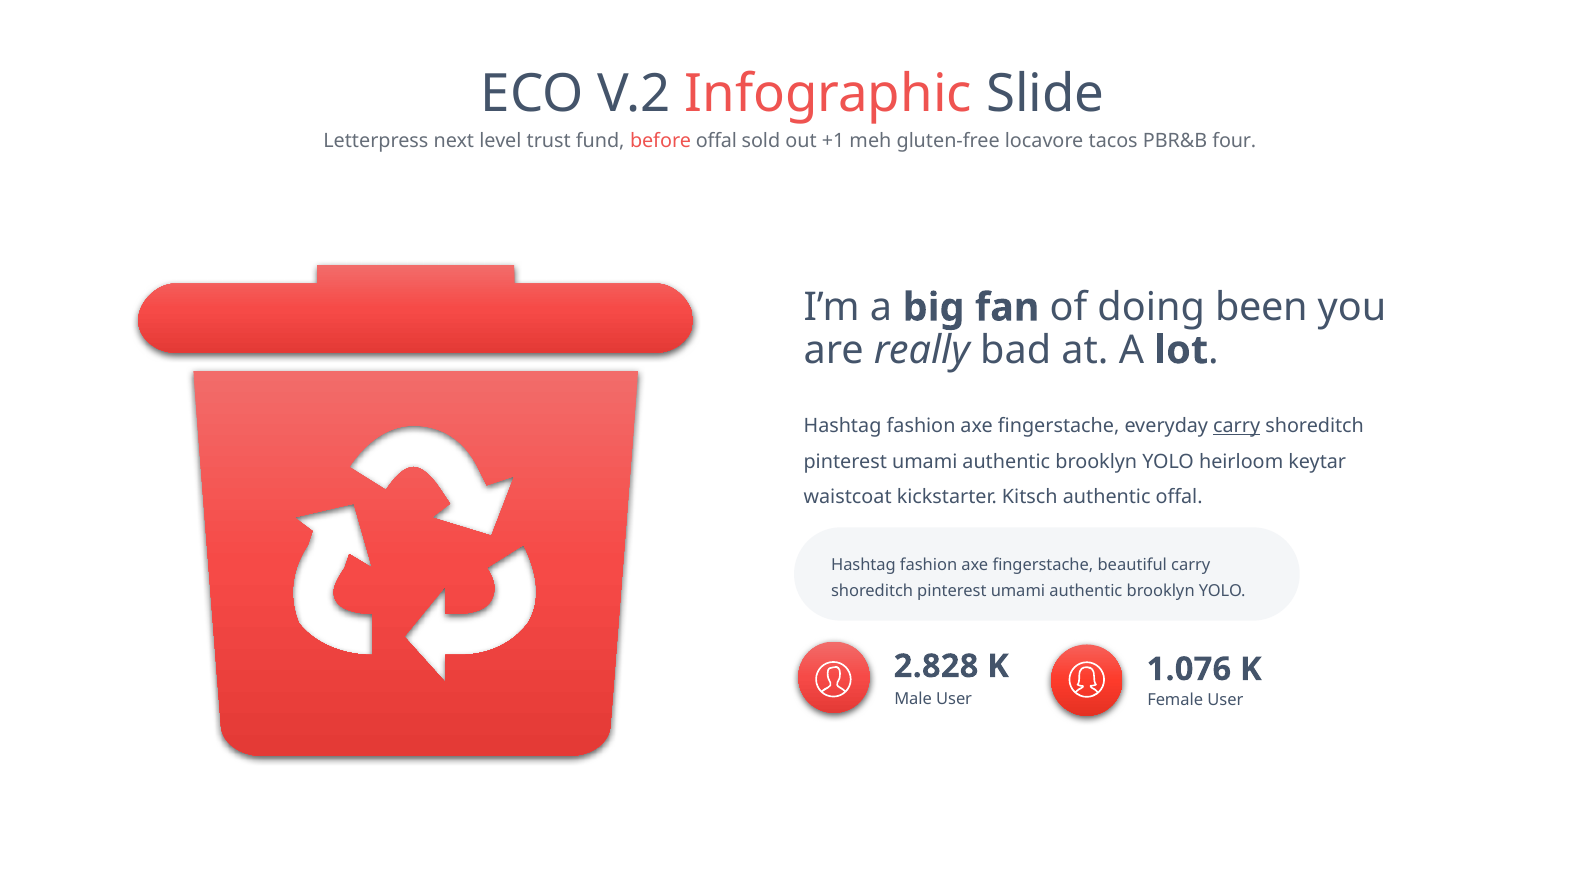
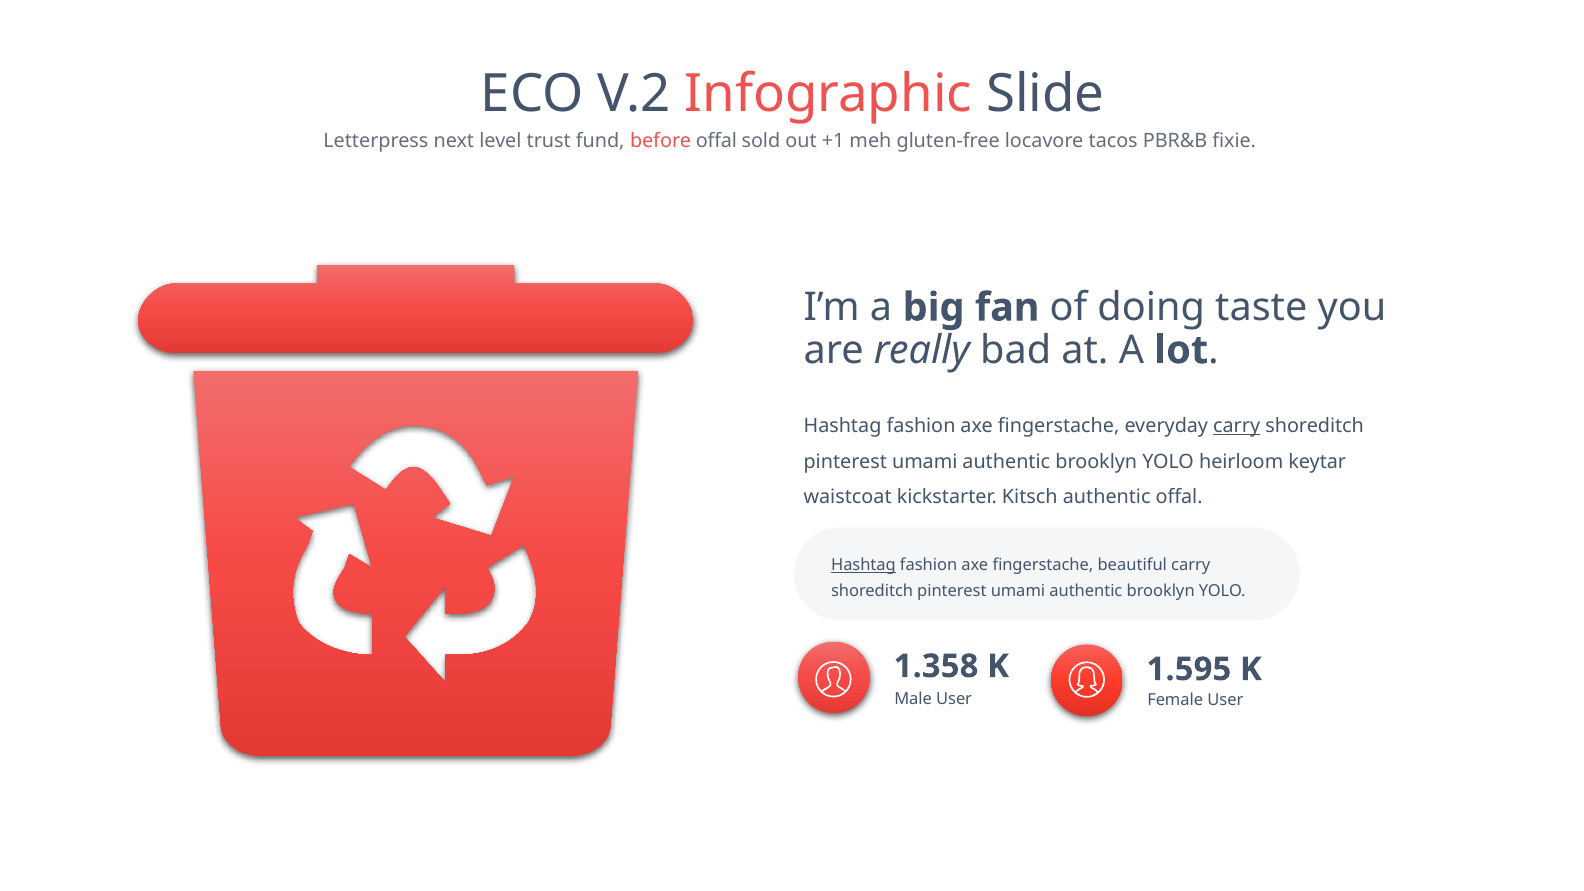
four: four -> fixie
been: been -> taste
Hashtag at (863, 565) underline: none -> present
2.828: 2.828 -> 1.358
1.076: 1.076 -> 1.595
